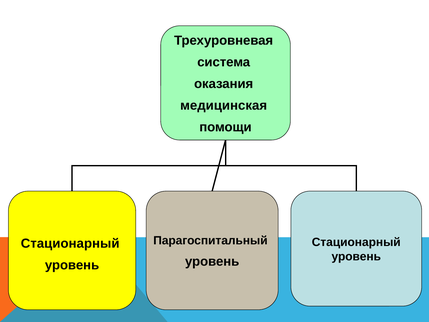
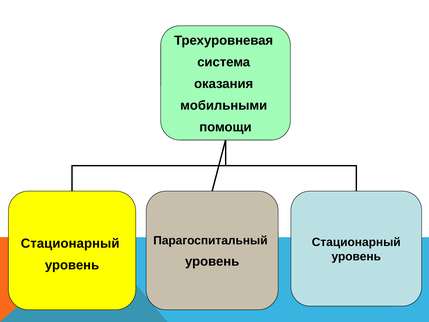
медицинская: медицинская -> мобильными
